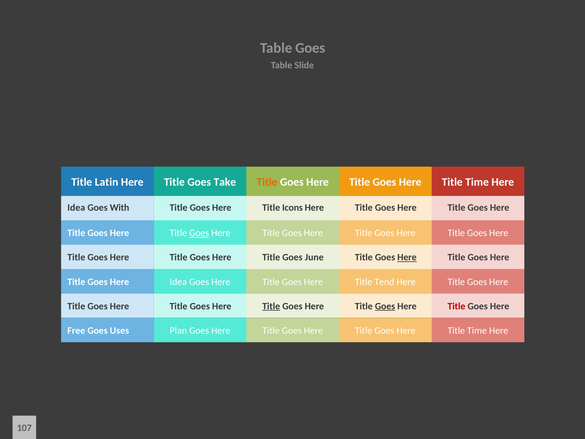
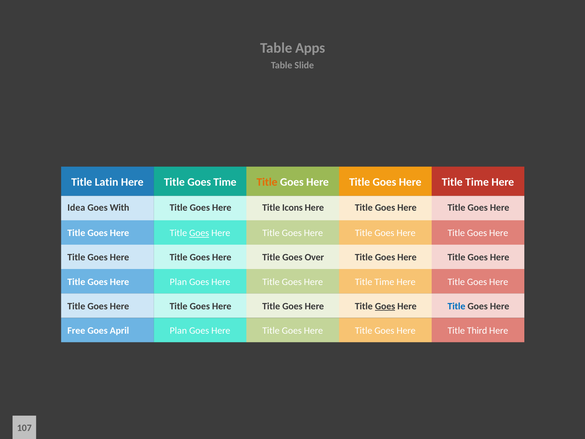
Table Goes: Goes -> Apps
Goes Take: Take -> Time
June: June -> Over
Here at (407, 257) underline: present -> none
Idea at (178, 282): Idea -> Plan
Tend at (384, 282): Tend -> Time
Title at (271, 306) underline: present -> none
Title at (456, 306) colour: red -> blue
Uses: Uses -> April
Time at (477, 330): Time -> Third
